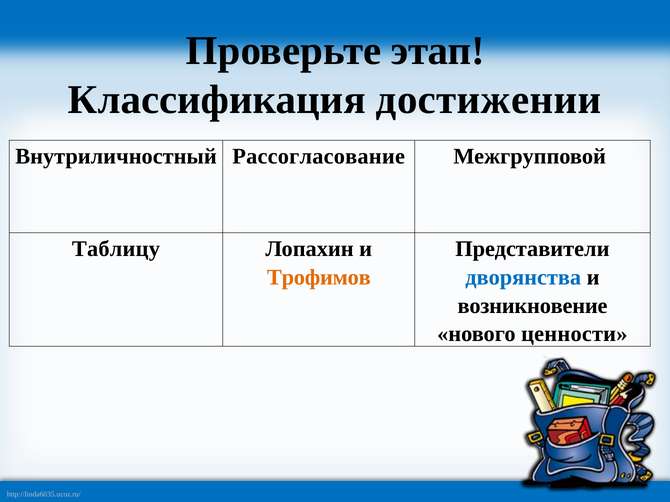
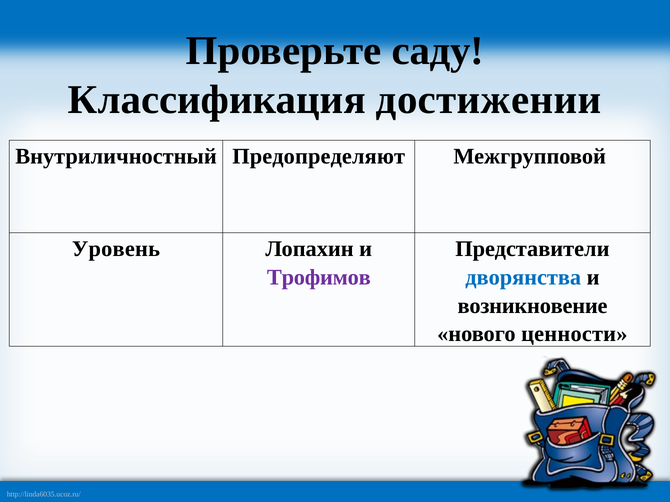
этап: этап -> саду
Рассогласование: Рассогласование -> Предопределяют
Таблицу: Таблицу -> Уровень
Трофимов colour: orange -> purple
